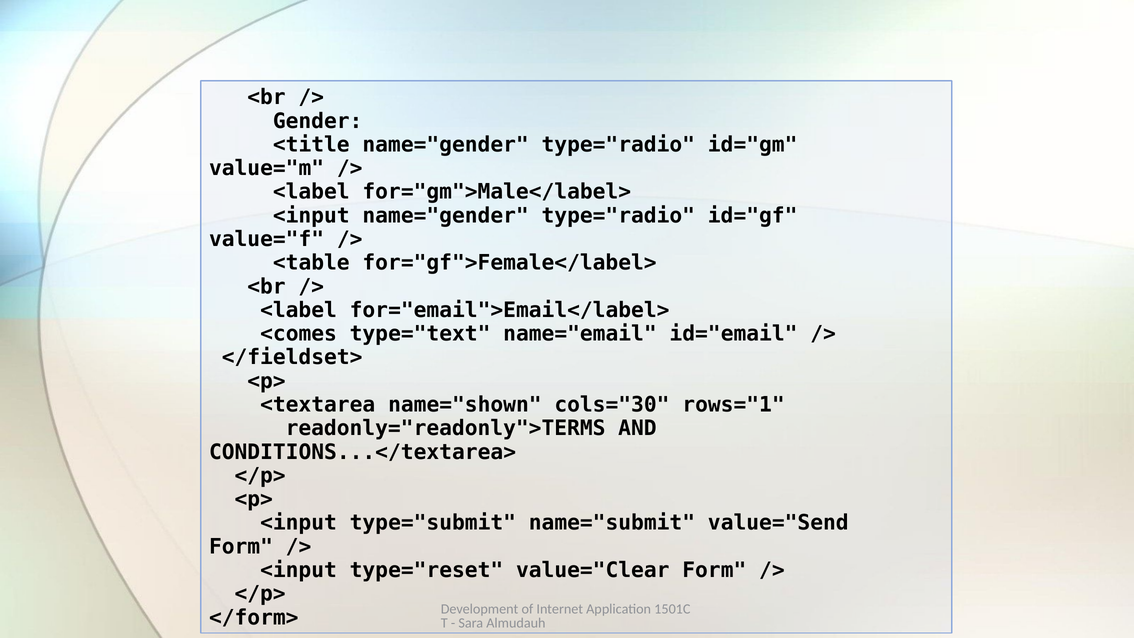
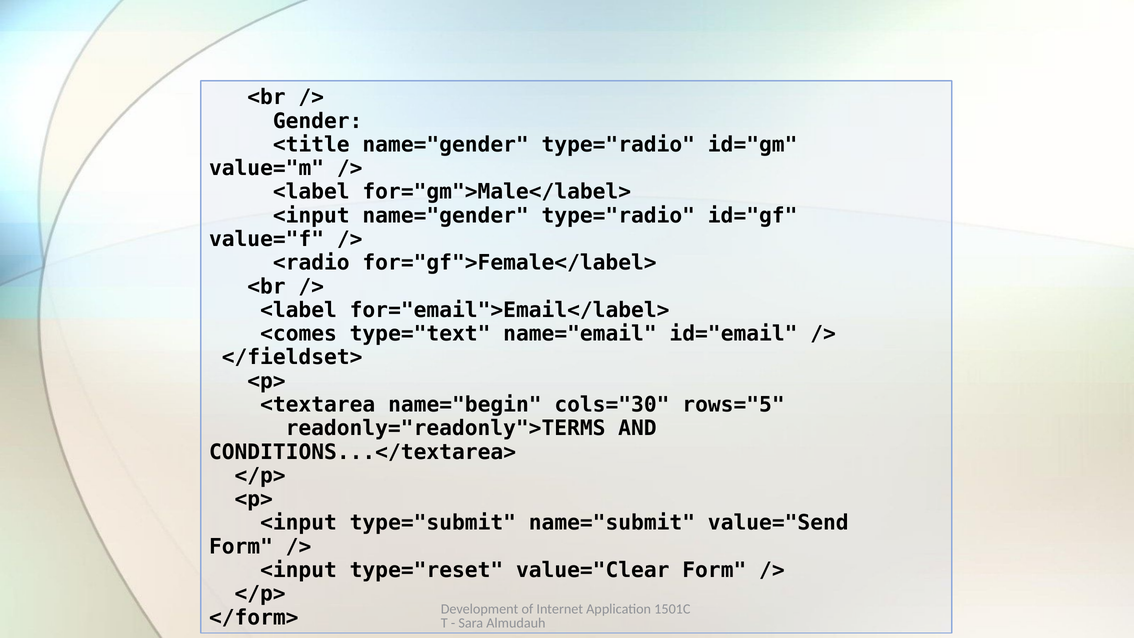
<table: <table -> <radio
name="shown: name="shown -> name="begin
rows="1: rows="1 -> rows="5
